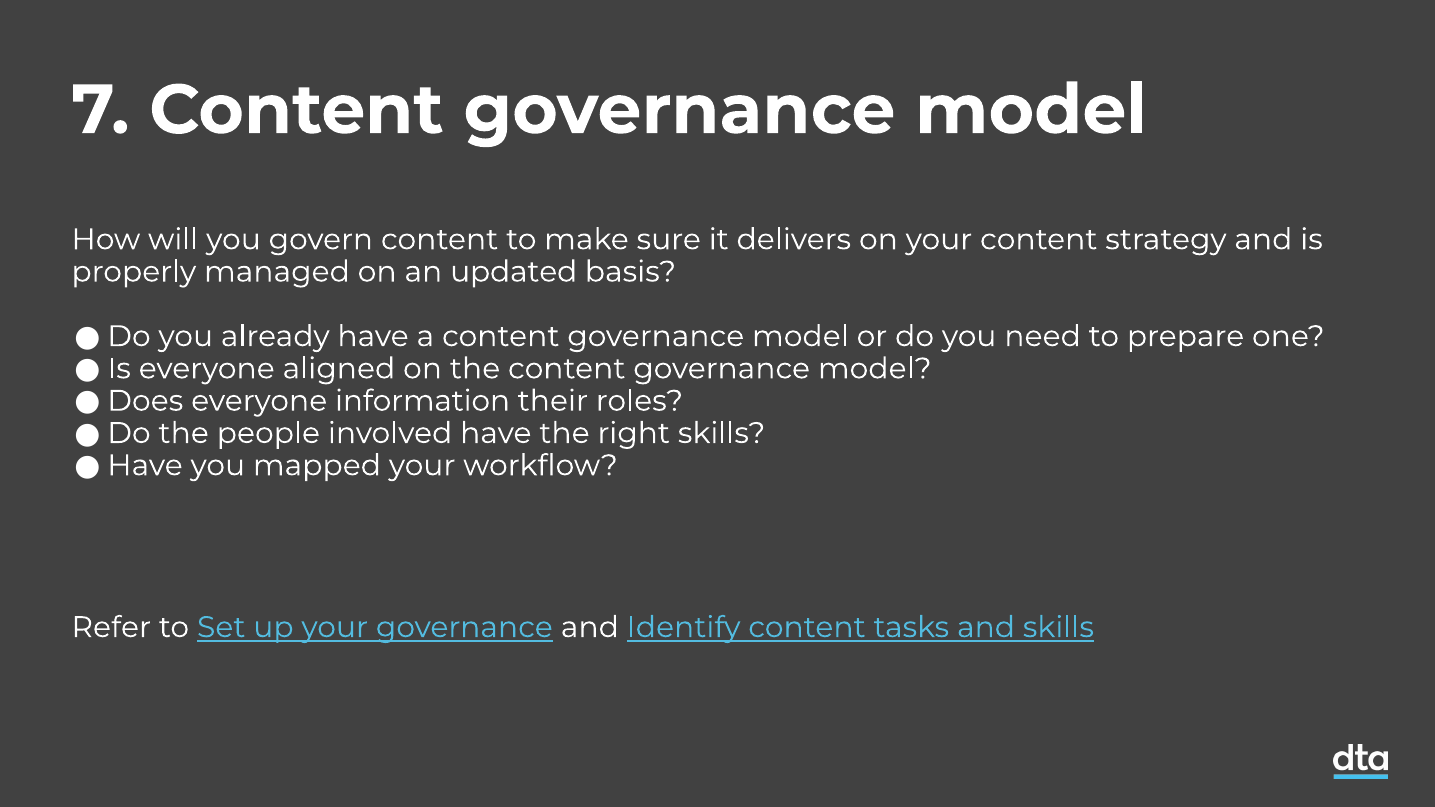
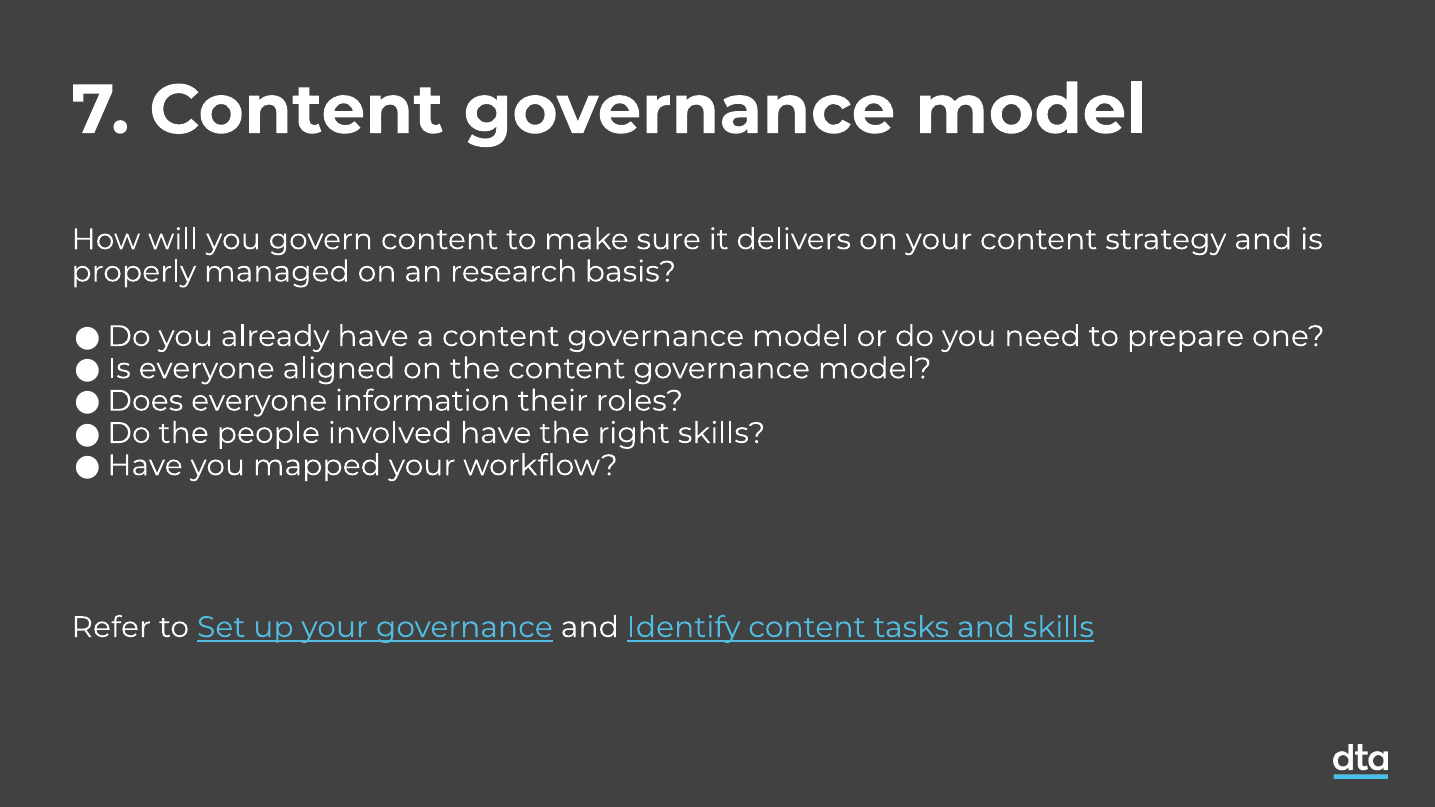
updated: updated -> research
